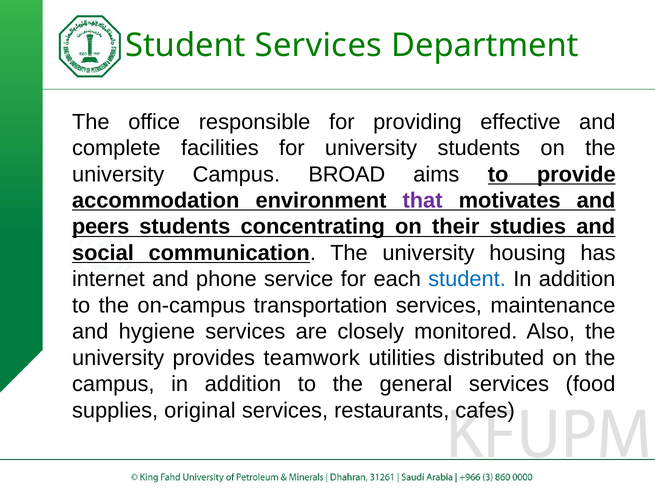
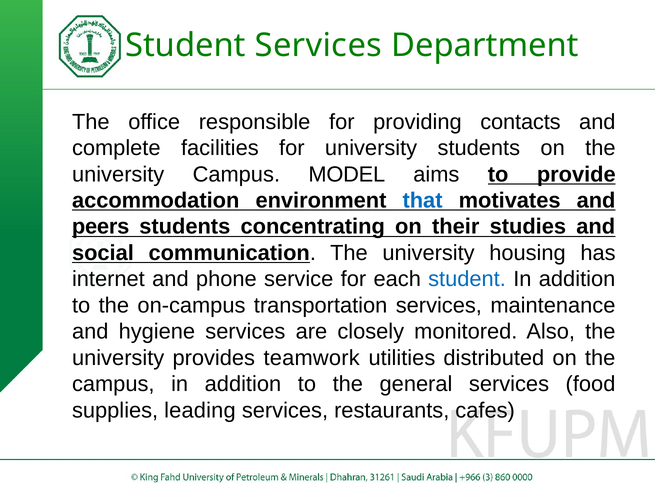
effective: effective -> contacts
BROAD: BROAD -> MODEL
that colour: purple -> blue
original: original -> leading
